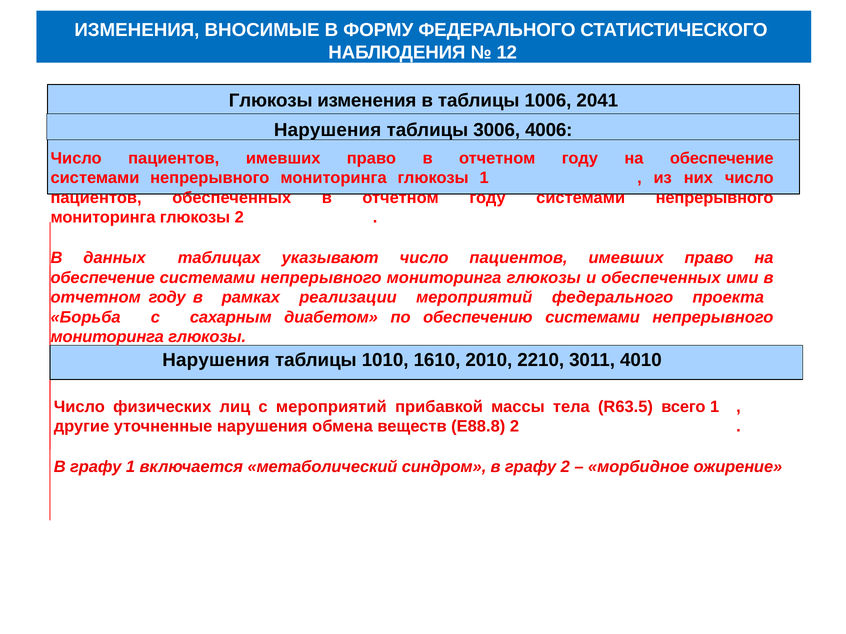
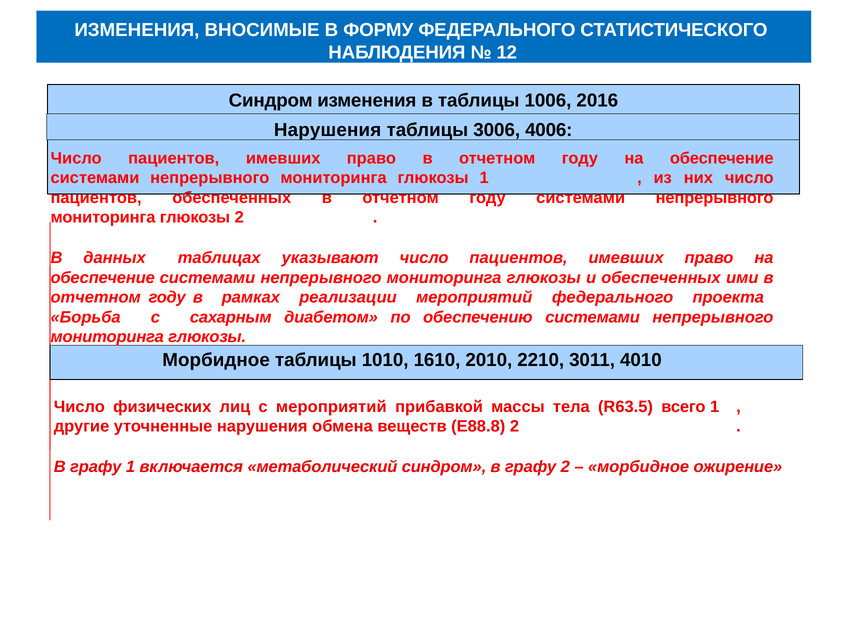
Глюкозы at (271, 101): Глюкозы -> Синдром
2041: 2041 -> 2016
Нарушения at (216, 360): Нарушения -> Морбидное
